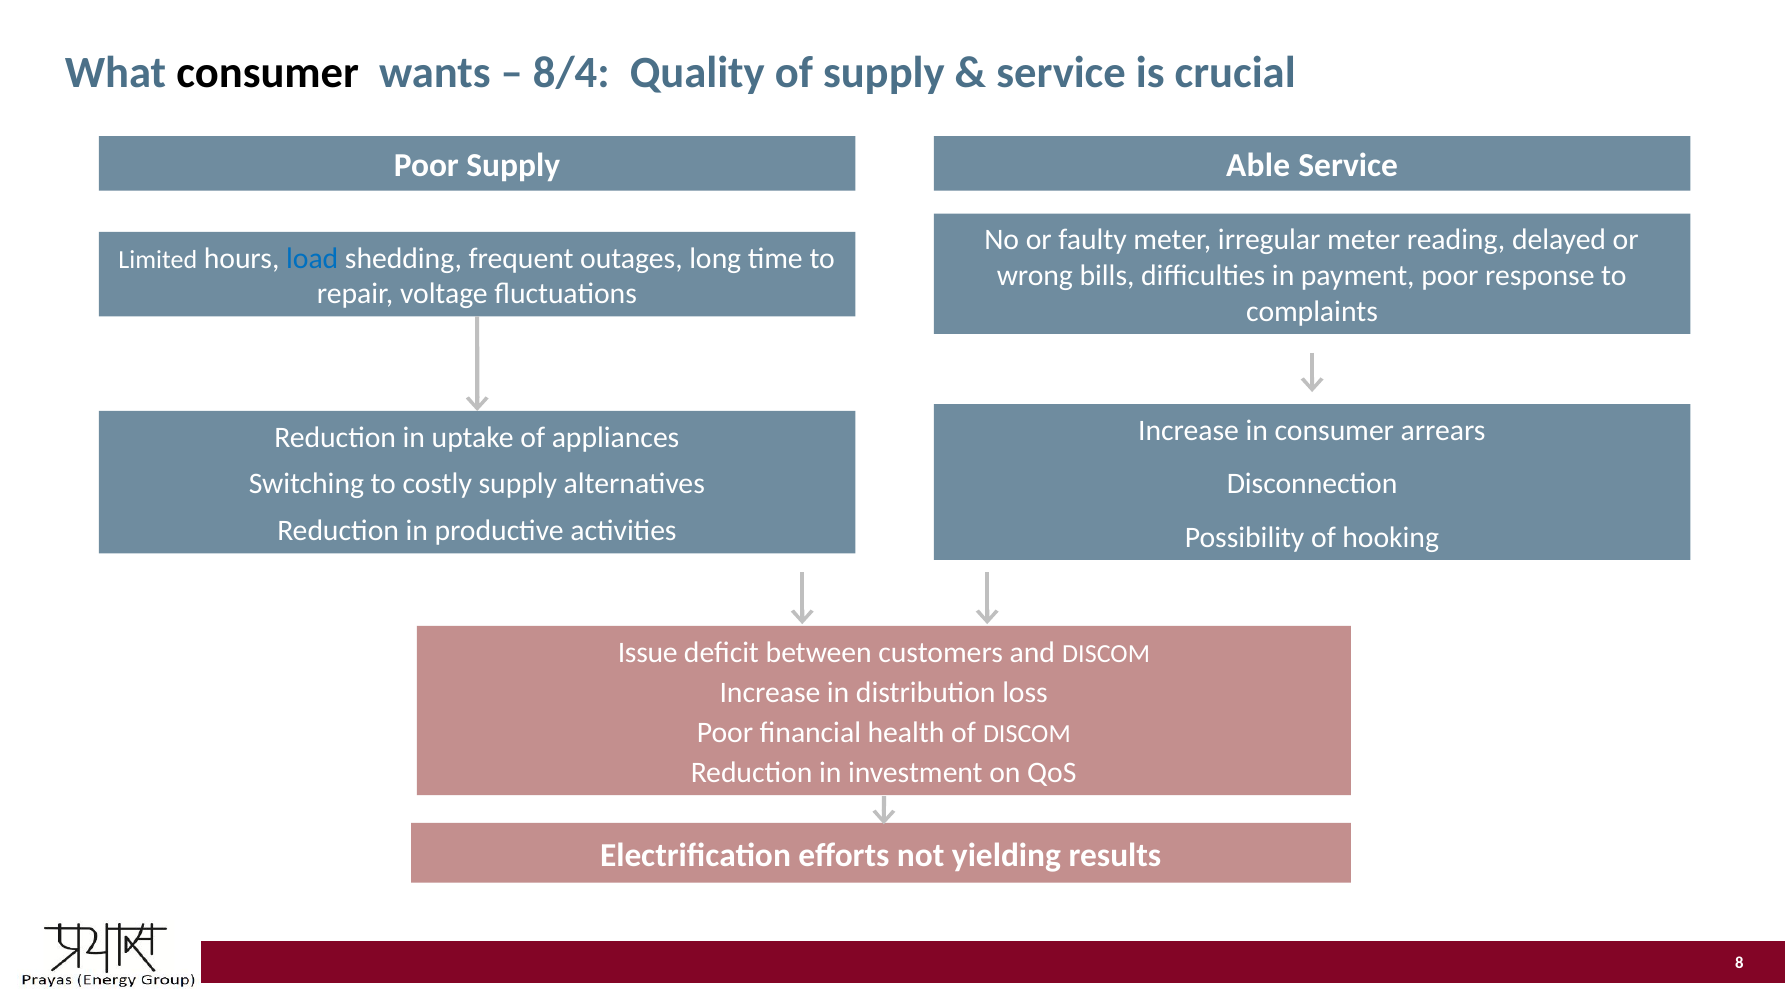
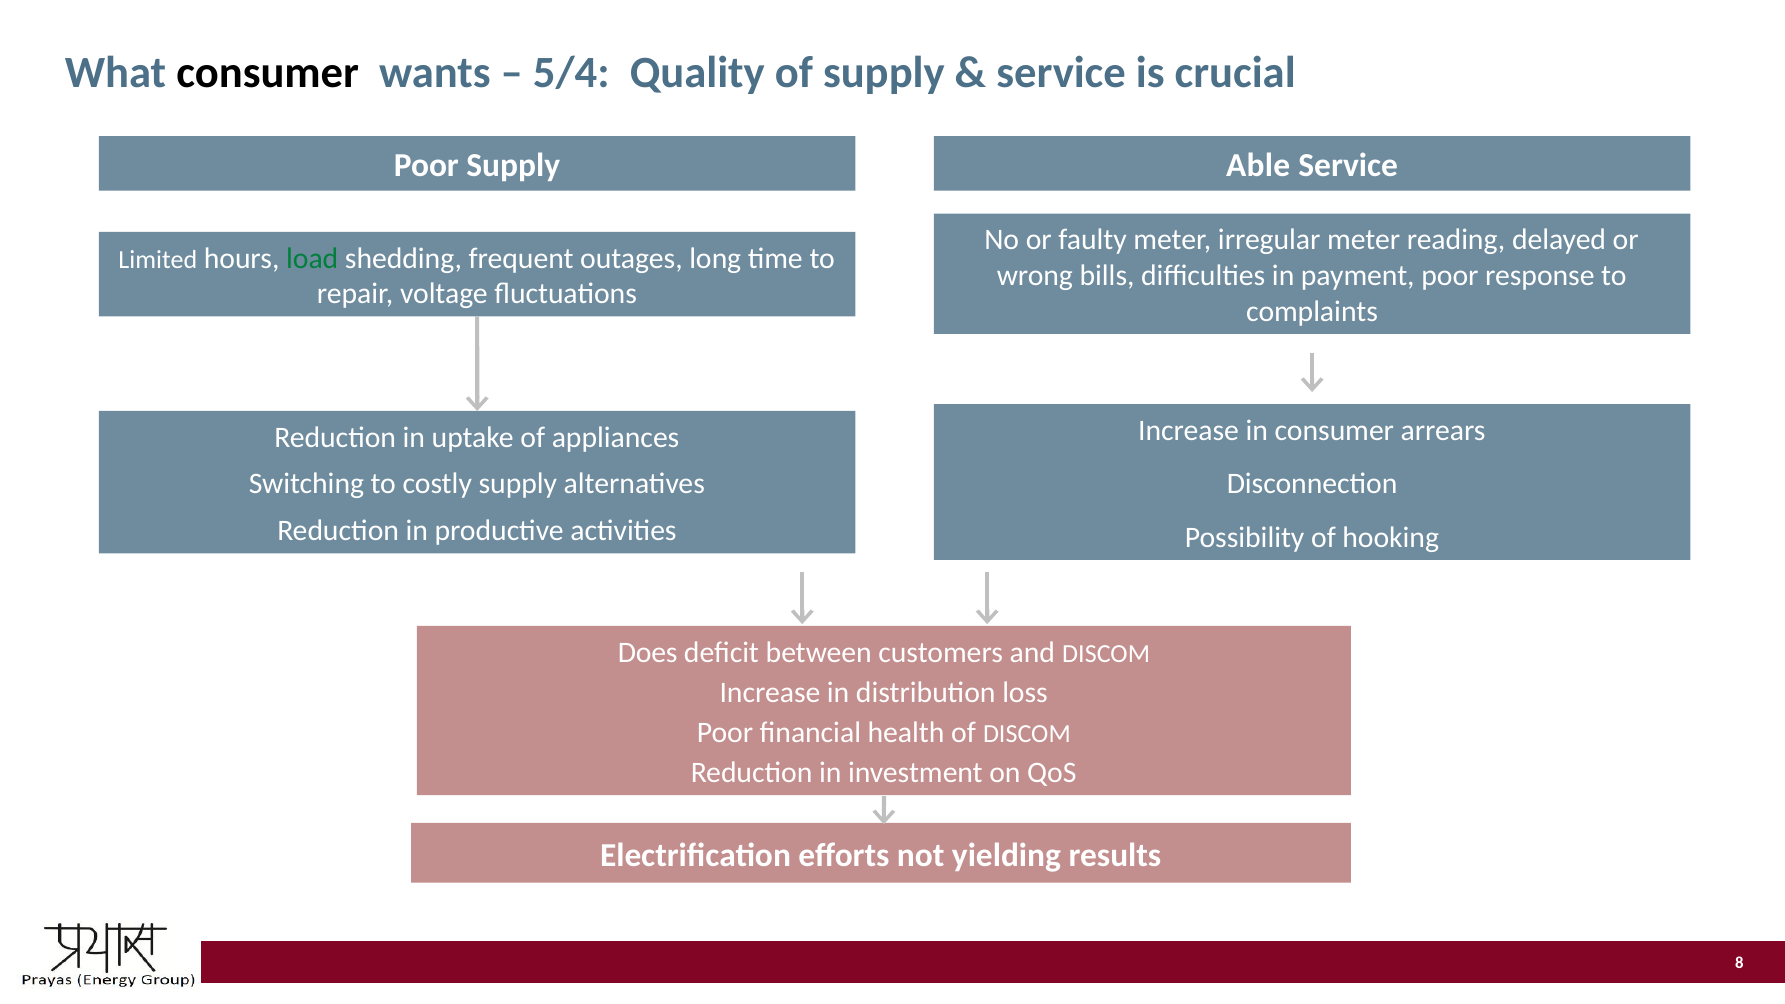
8/4: 8/4 -> 5/4
load colour: blue -> green
Issue: Issue -> Does
